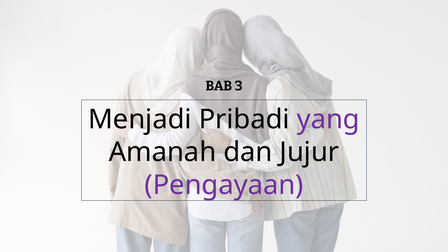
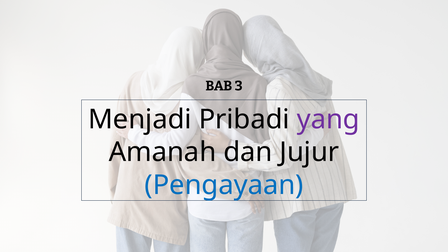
Pengayaan colour: purple -> blue
